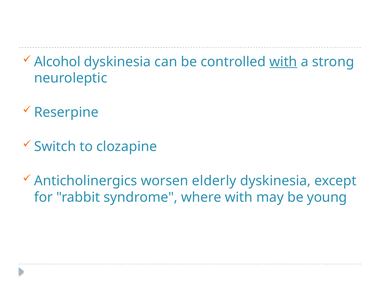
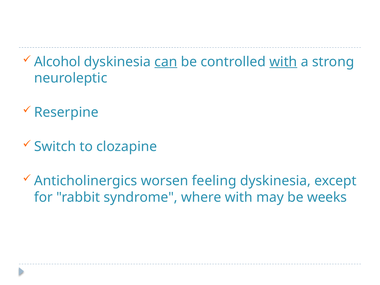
can underline: none -> present
elderly: elderly -> feeling
young: young -> weeks
